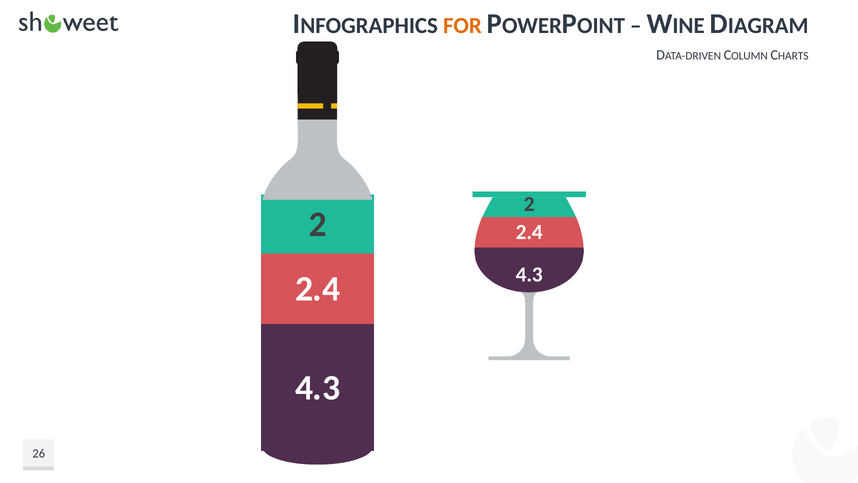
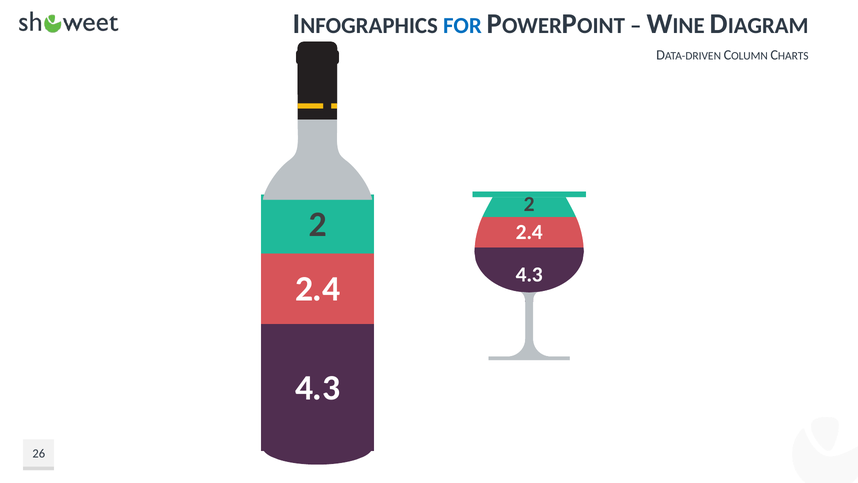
FOR colour: orange -> blue
